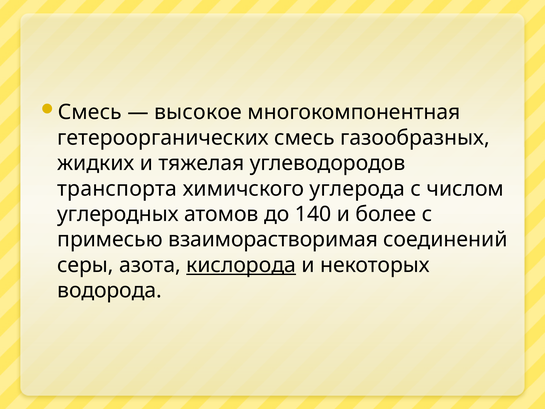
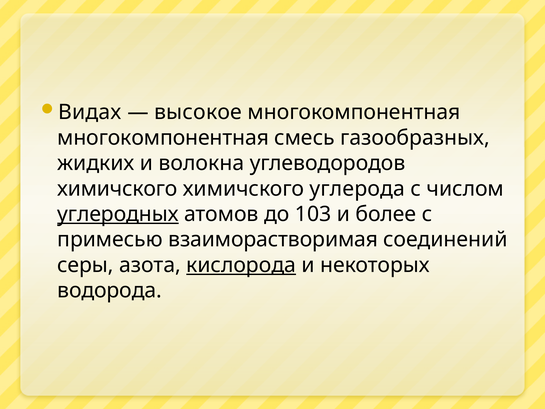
Смесь at (90, 112): Смесь -> Видах
гетероорганических at (163, 138): гетероорганических -> многокомпонентная
тяжелая: тяжелая -> волокна
транспорта at (117, 189): транспорта -> химичского
углеродных underline: none -> present
140: 140 -> 103
